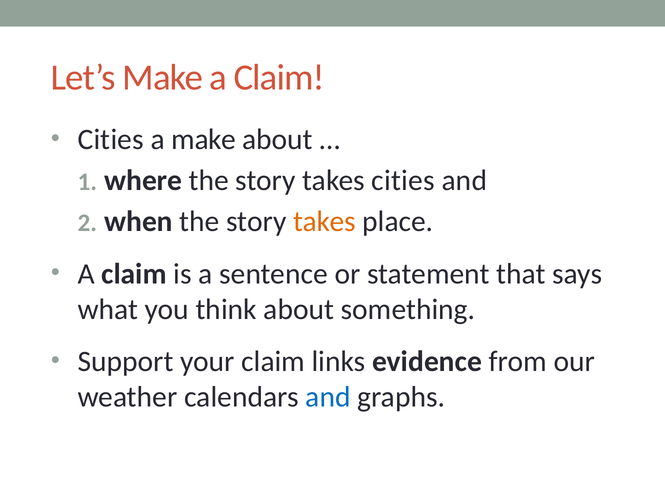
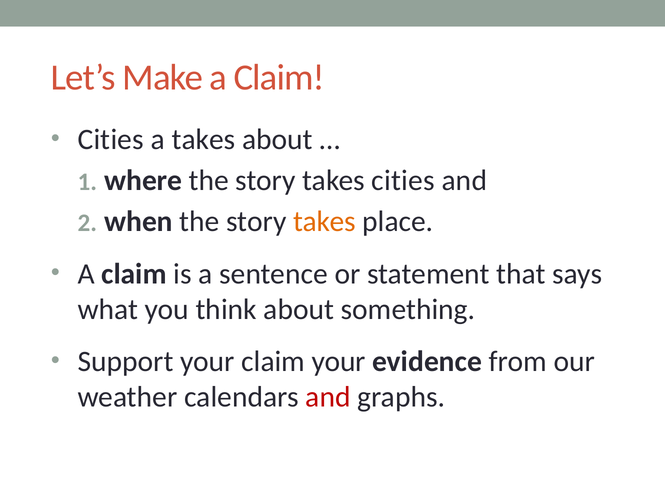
a make: make -> takes
claim links: links -> your
and at (328, 397) colour: blue -> red
